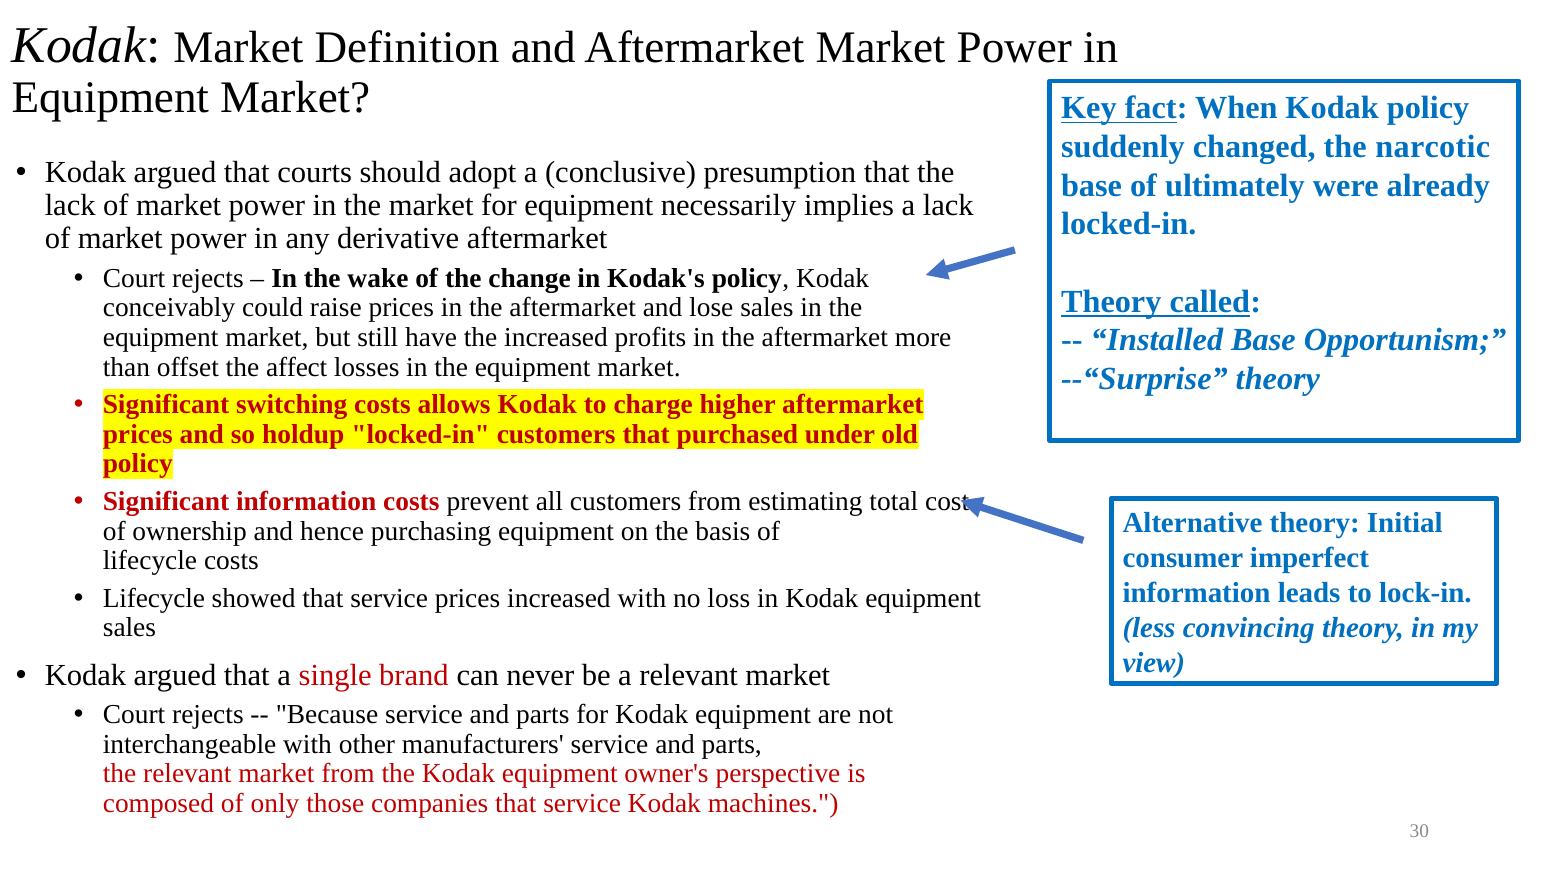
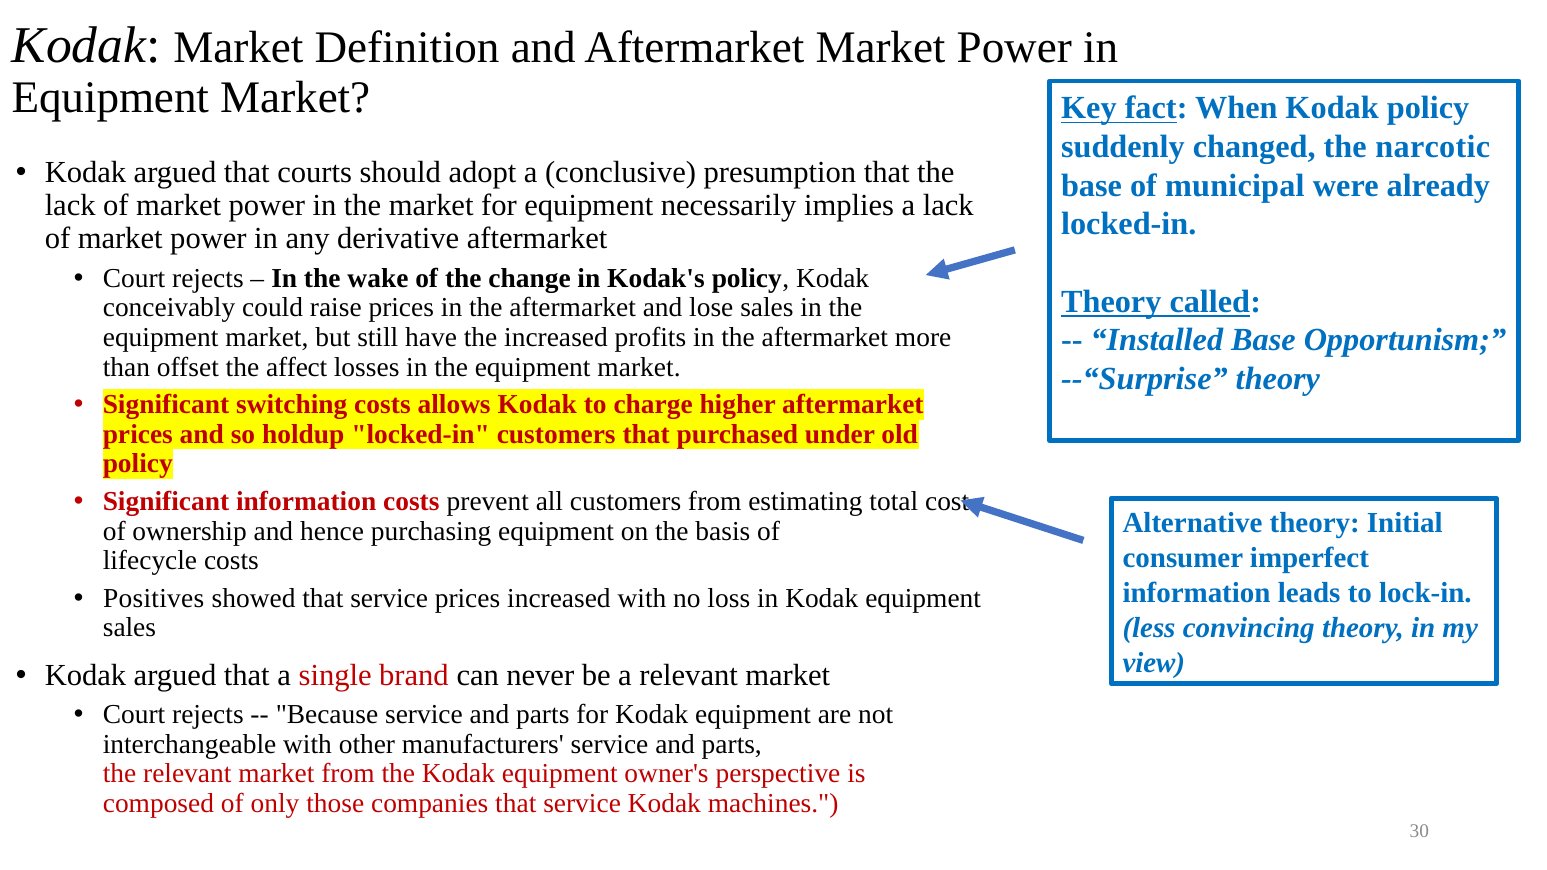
ultimately: ultimately -> municipal
Lifecycle at (154, 598): Lifecycle -> Positives
